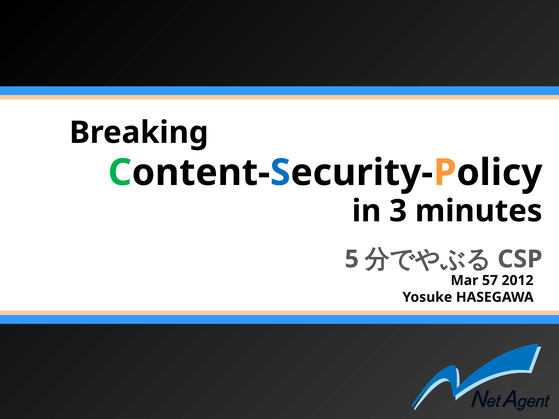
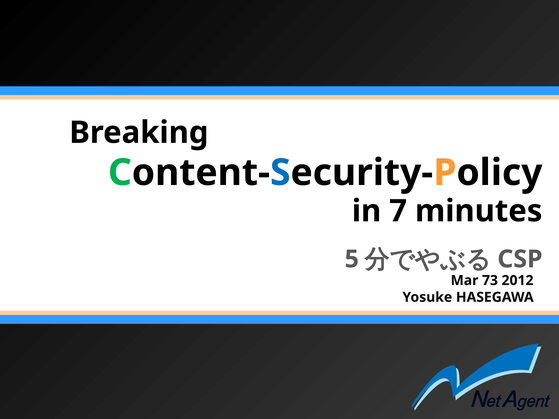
3: 3 -> 7
57: 57 -> 73
